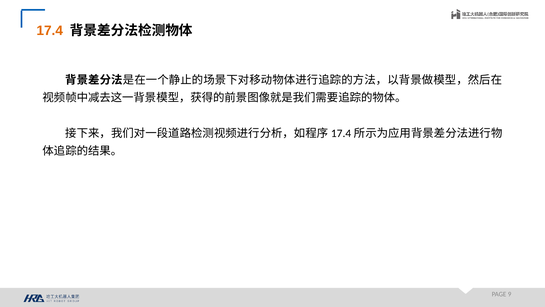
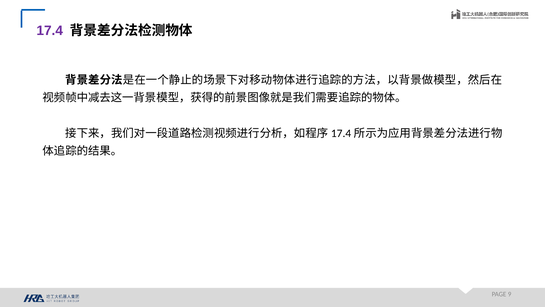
17.4 colour: orange -> purple
